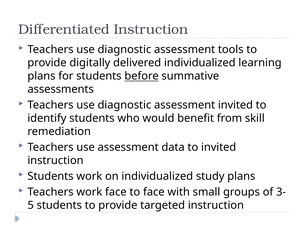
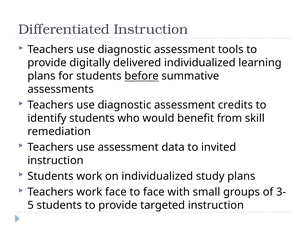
assessment invited: invited -> credits
